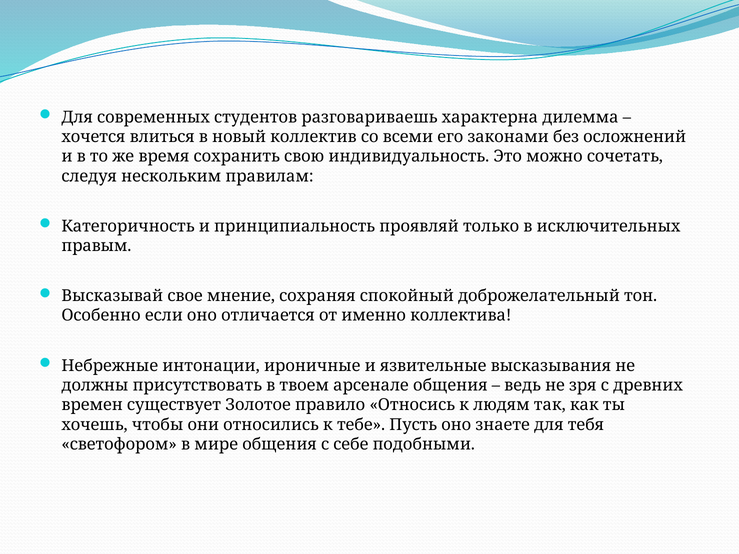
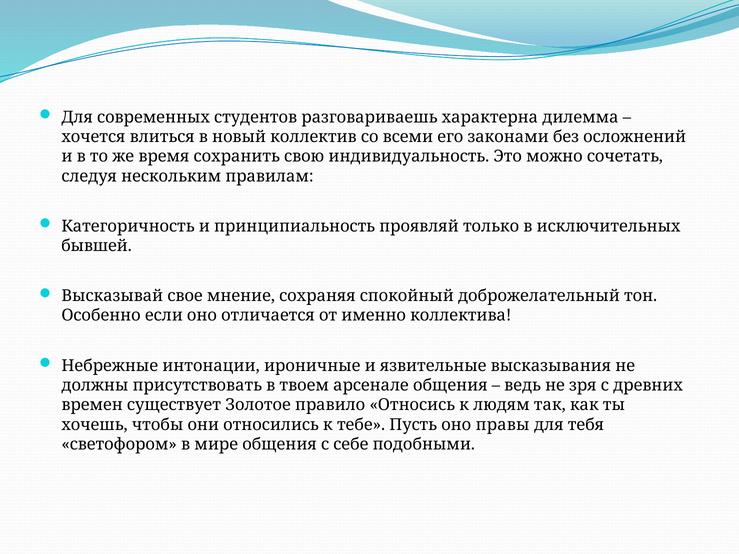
правым: правым -> бывшей
знаете: знаете -> правы
